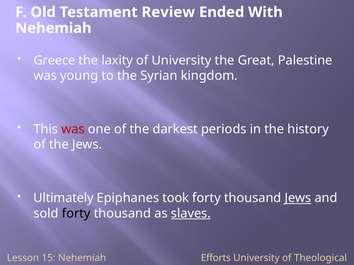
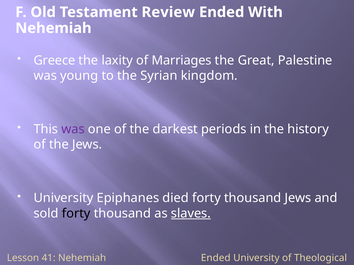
of University: University -> Marriages
was at (73, 129) colour: red -> purple
Ultimately at (64, 198): Ultimately -> University
took: took -> died
Jews at (298, 198) underline: present -> none
15: 15 -> 41
Nehemiah Efforts: Efforts -> Ended
